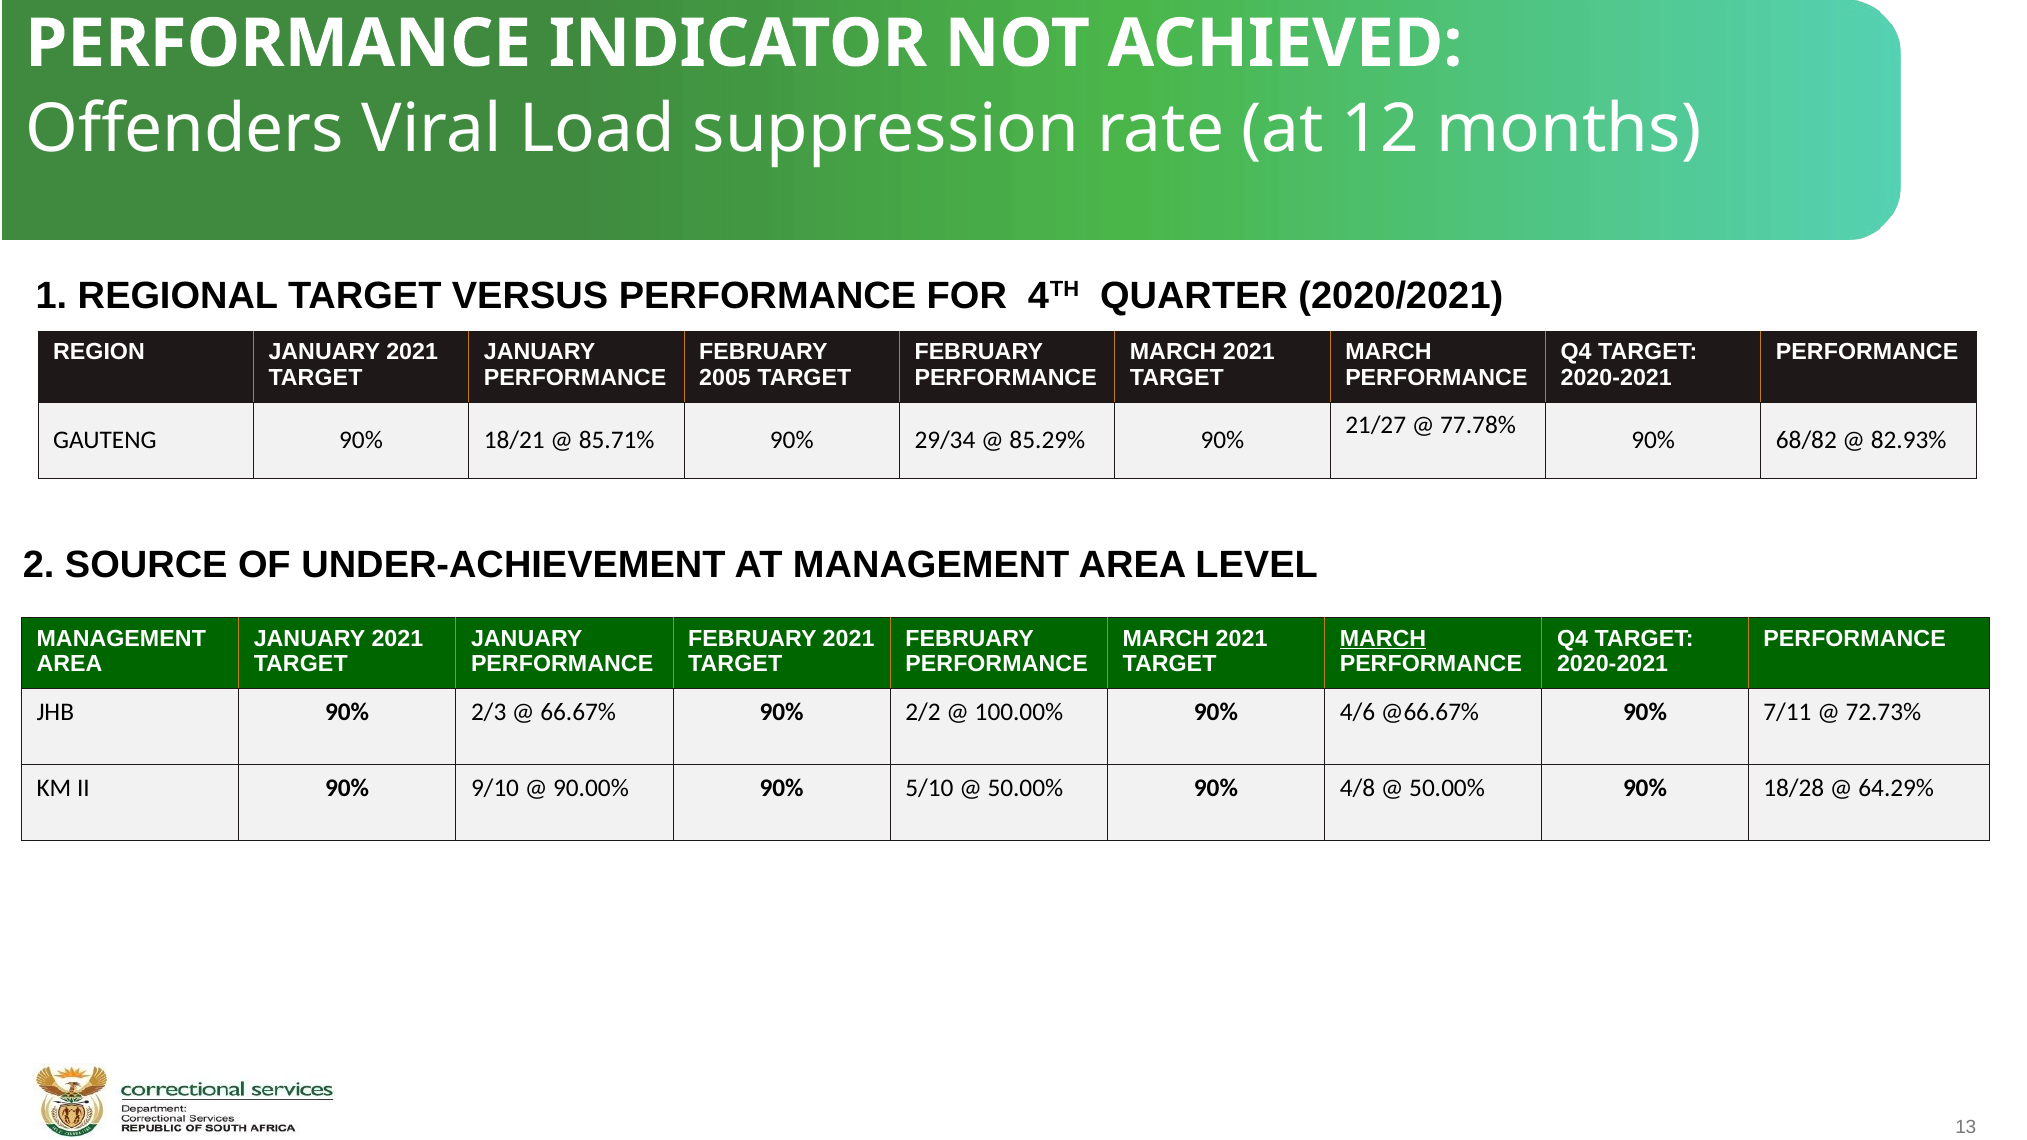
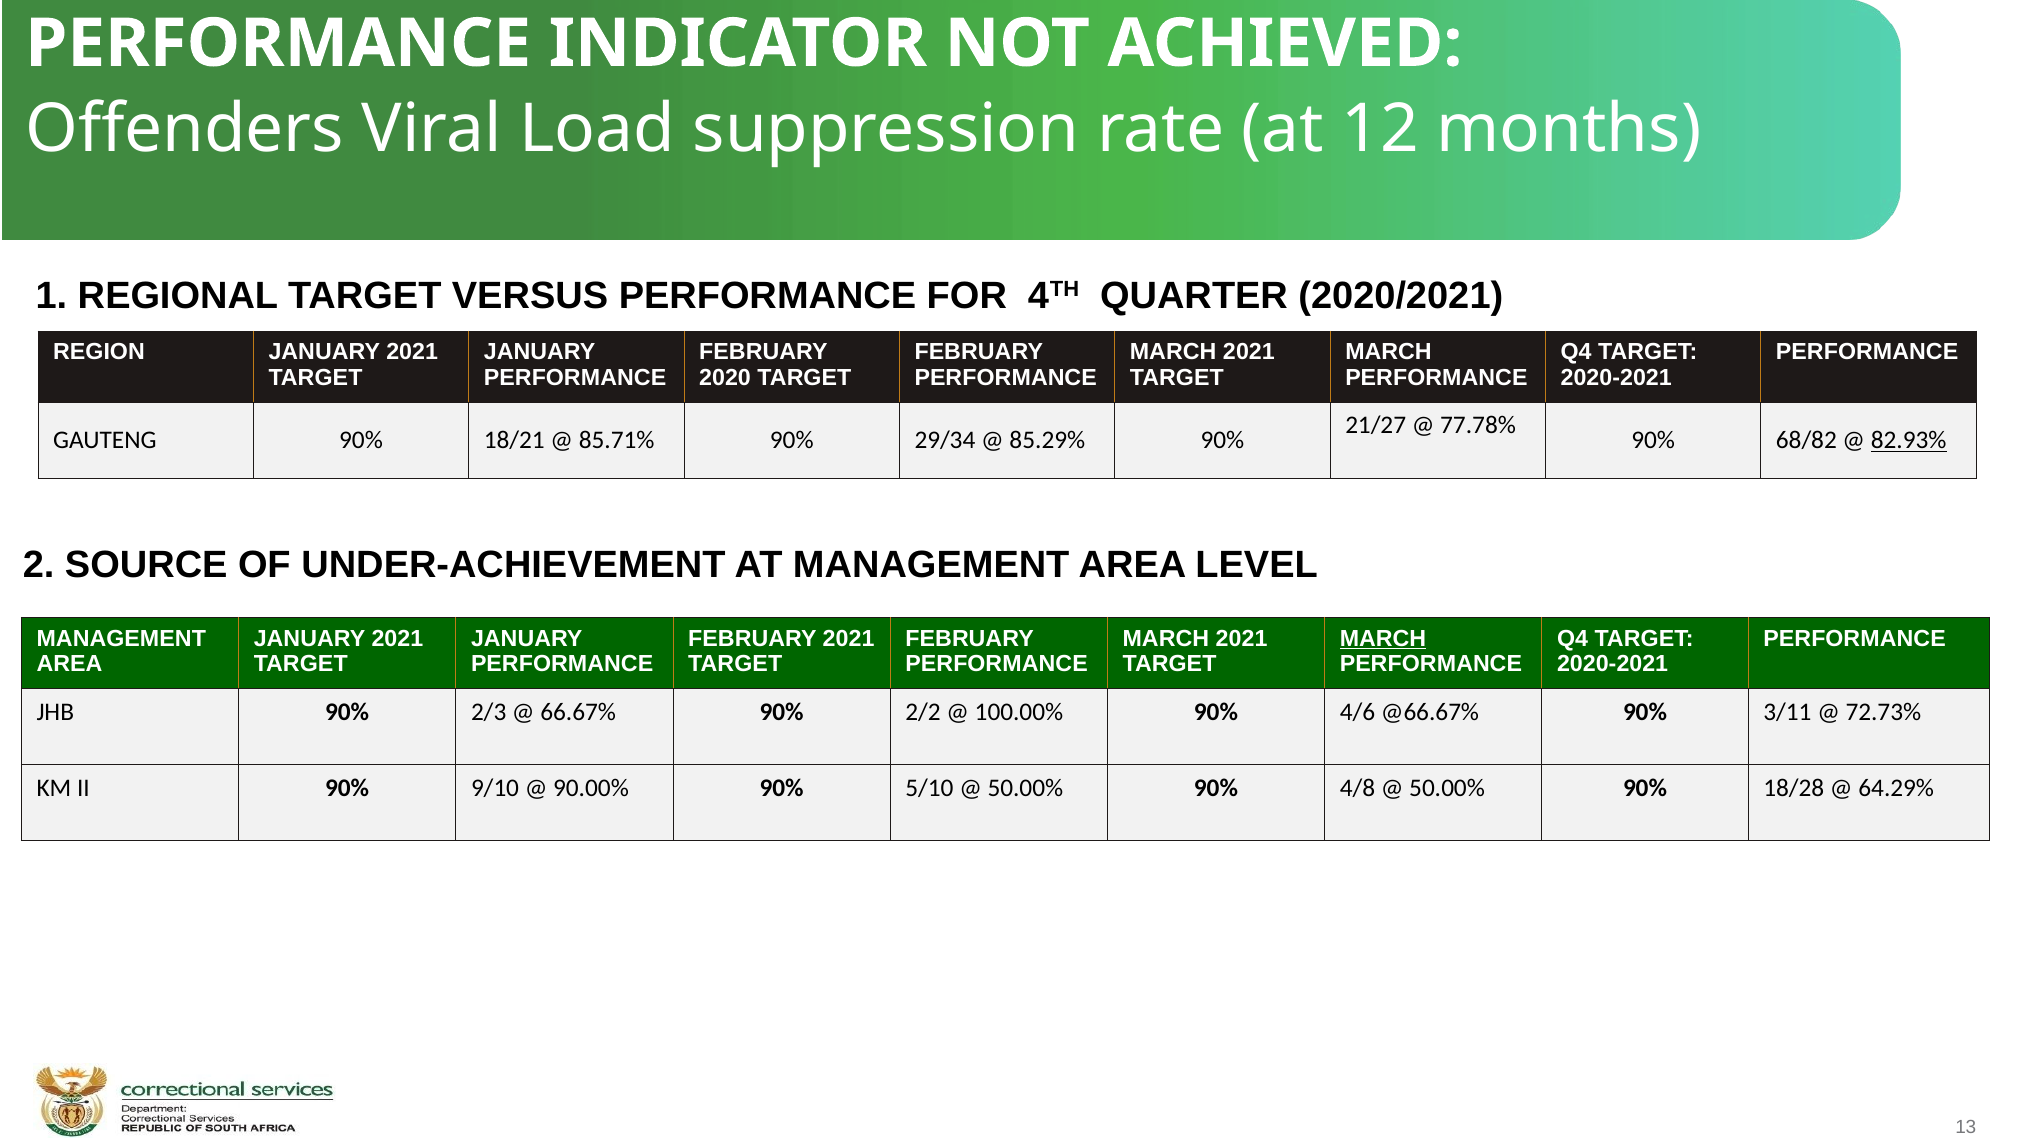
2005: 2005 -> 2020
82.93% underline: none -> present
7/11: 7/11 -> 3/11
